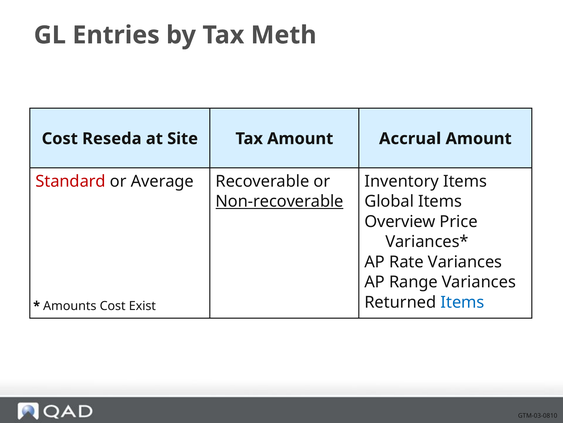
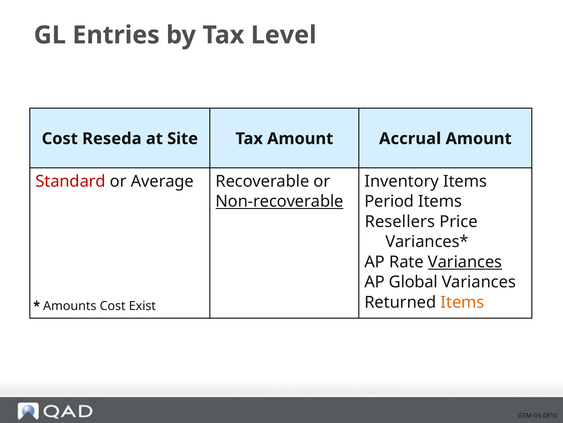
Meth: Meth -> Level
Global: Global -> Period
Overview: Overview -> Resellers
Variances at (465, 262) underline: none -> present
Range: Range -> Global
Items at (463, 302) colour: blue -> orange
